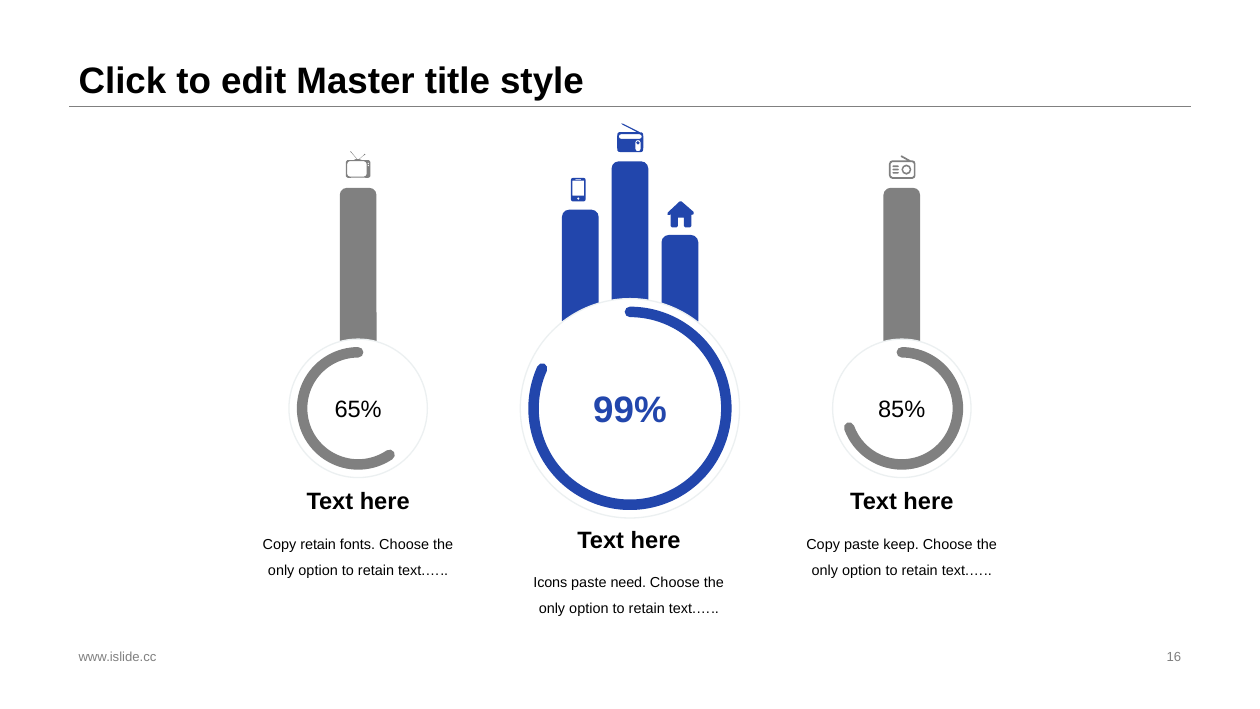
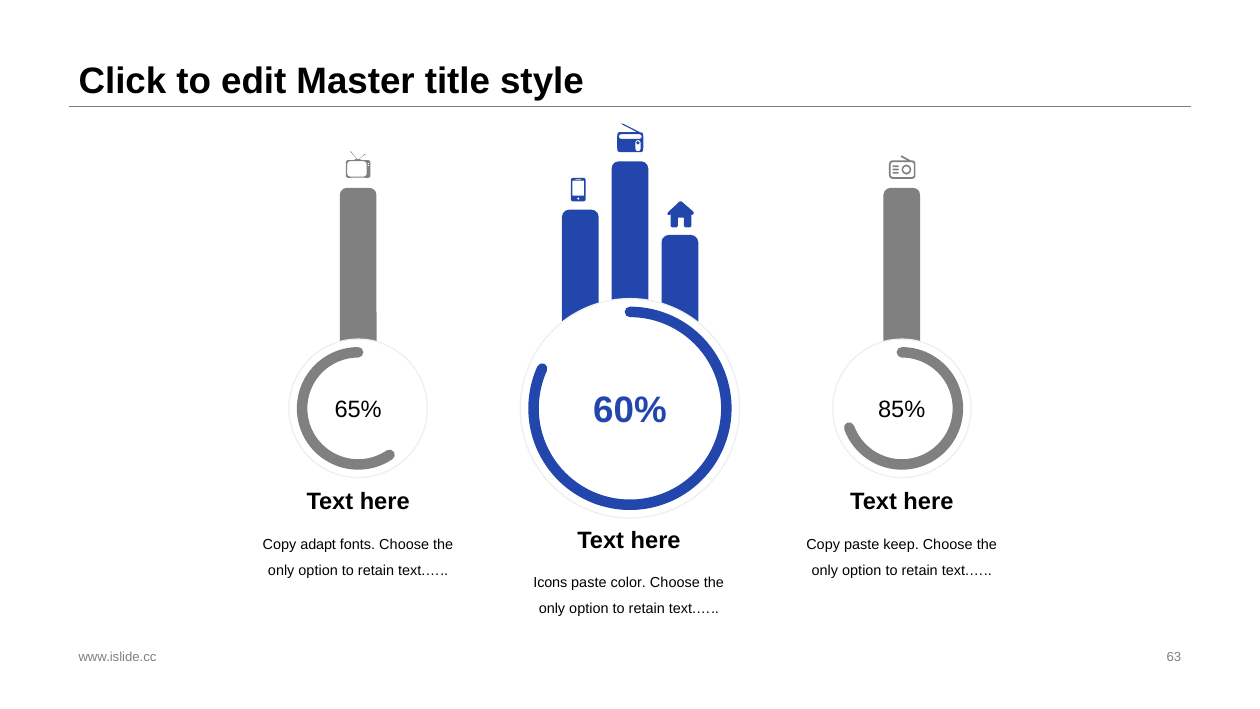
99%: 99% -> 60%
Copy retain: retain -> adapt
need: need -> color
16: 16 -> 63
